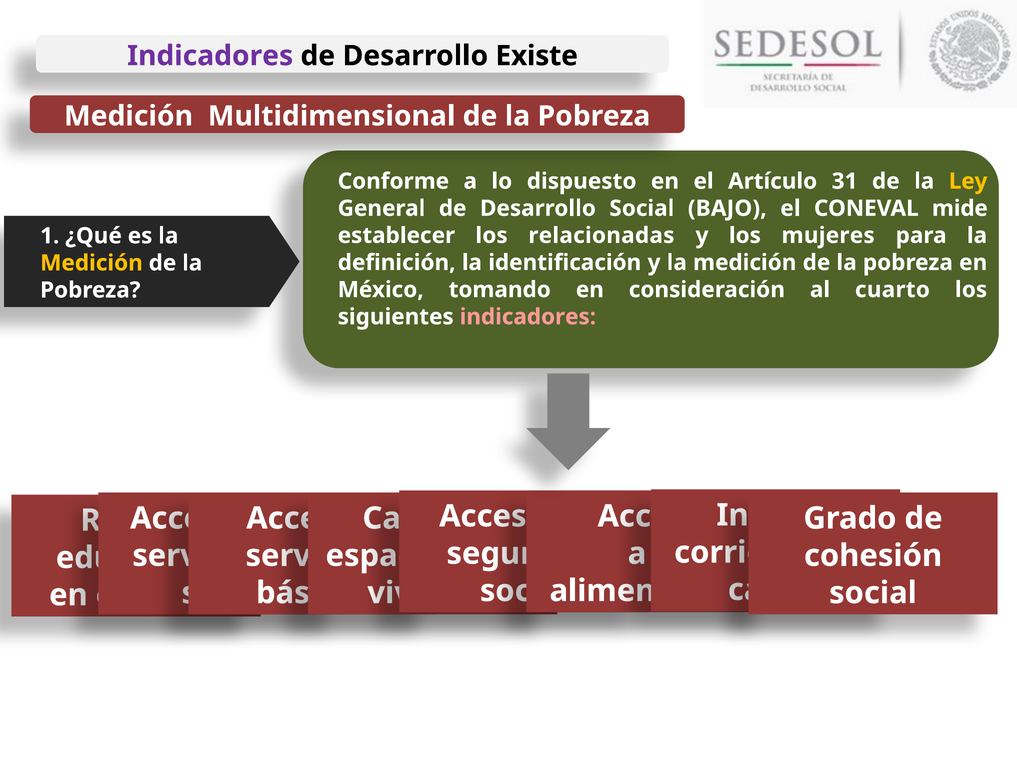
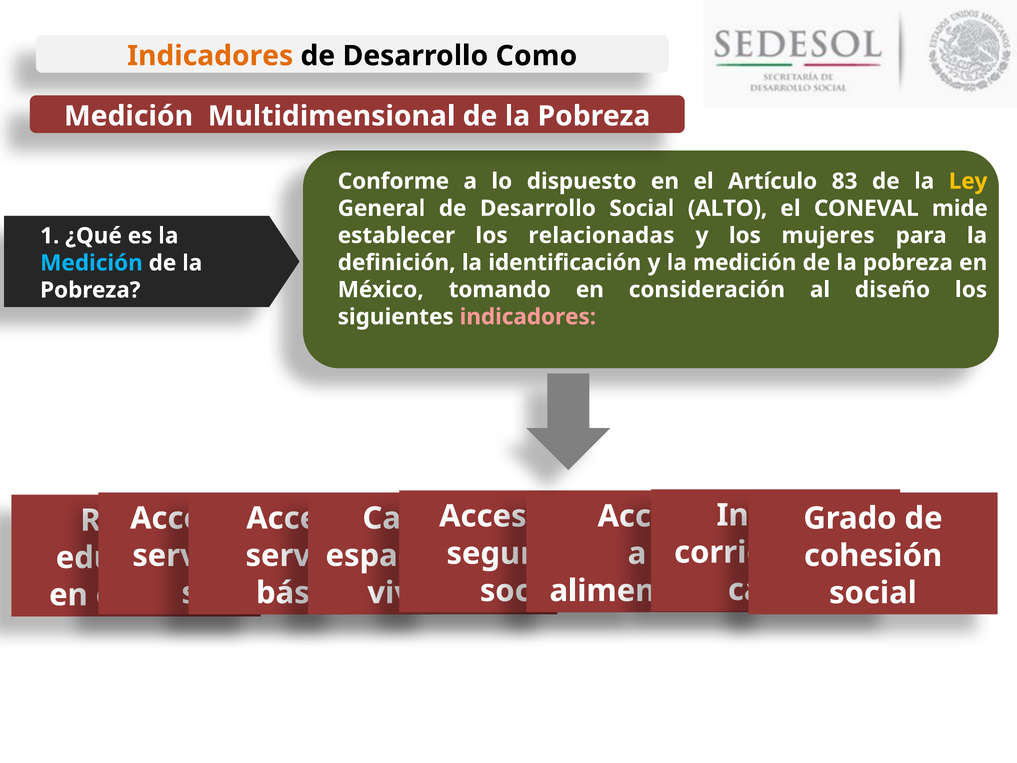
Indicadores at (210, 56) colour: purple -> orange
Existe: Existe -> Como
31: 31 -> 83
BAJO: BAJO -> ALTO
Medición at (91, 263) colour: yellow -> light blue
cuarto: cuarto -> diseño
